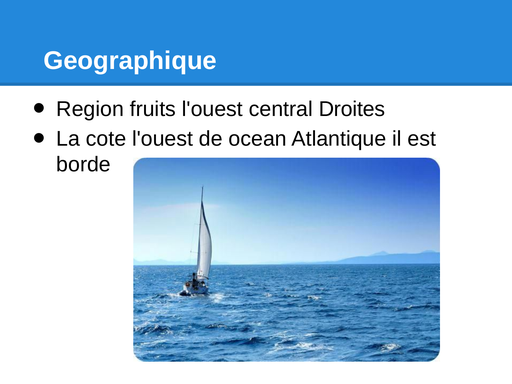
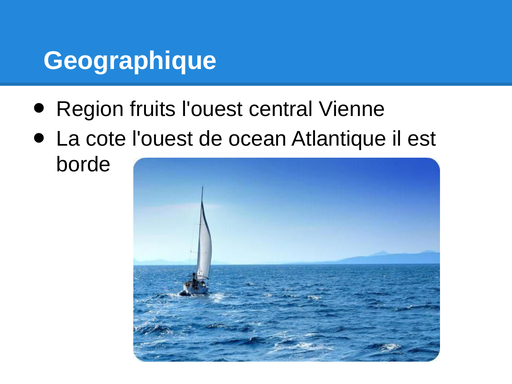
Droites: Droites -> Vienne
